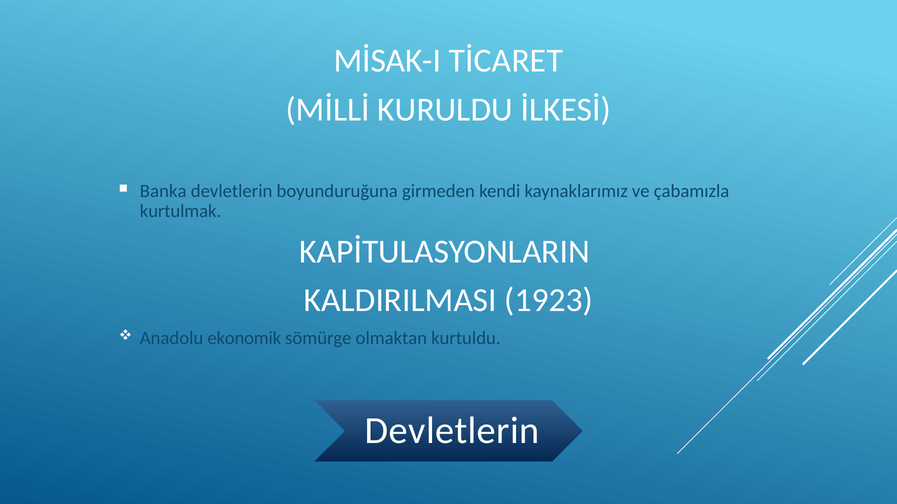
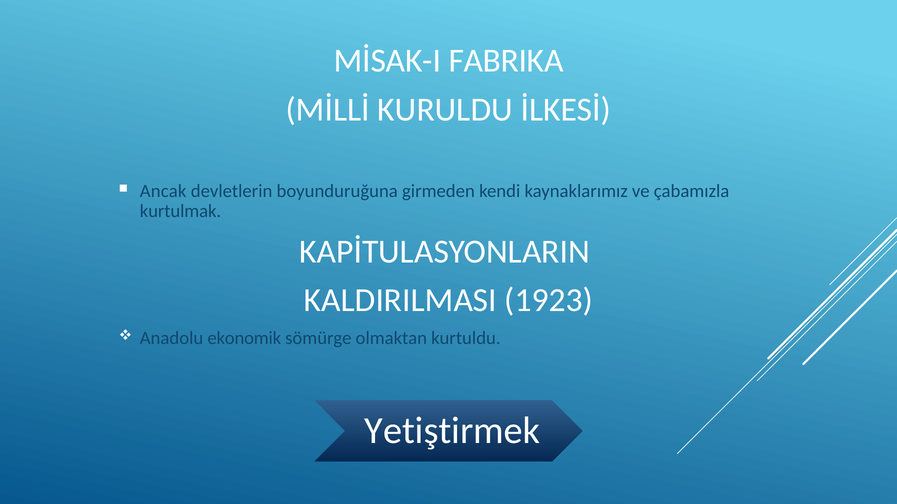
TİCARET: TİCARET -> FABRIKA
Banka: Banka -> Ancak
Devletlerin at (452, 431): Devletlerin -> Yetiştirmek
